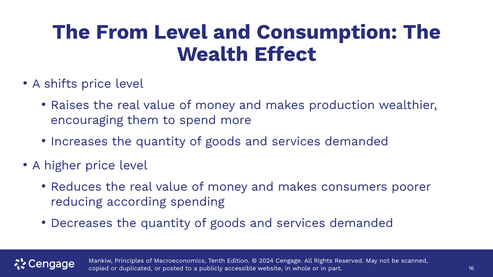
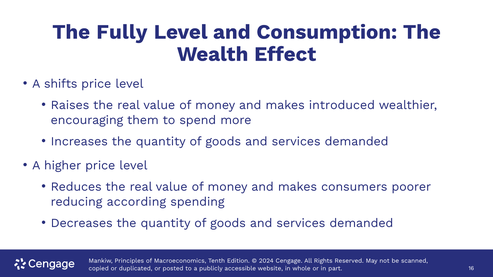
From: From -> Fully
production: production -> introduced
